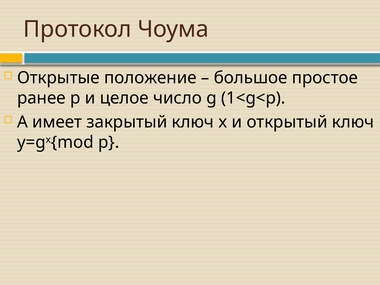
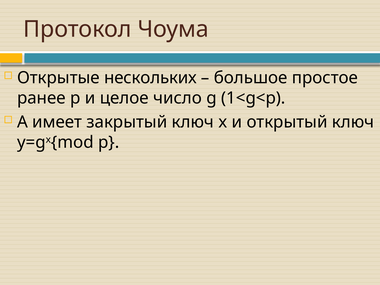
положение: положение -> нескольких
